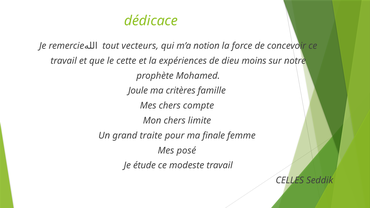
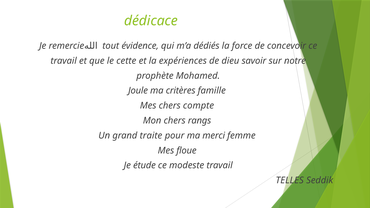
vecteurs: vecteurs -> évidence
notion: notion -> dédiés
moins: moins -> savoir
limite: limite -> rangs
finale: finale -> merci
posé: posé -> floue
CELLES: CELLES -> TELLES
